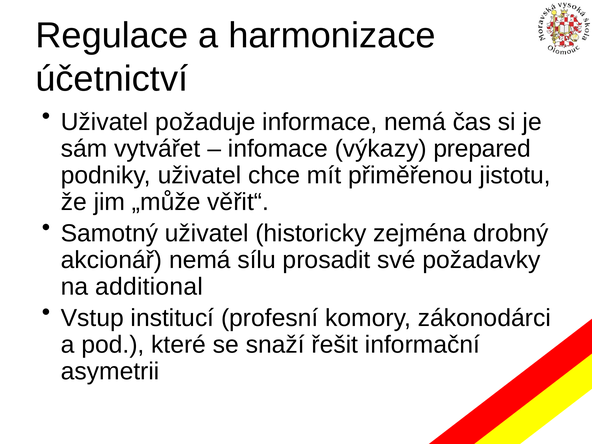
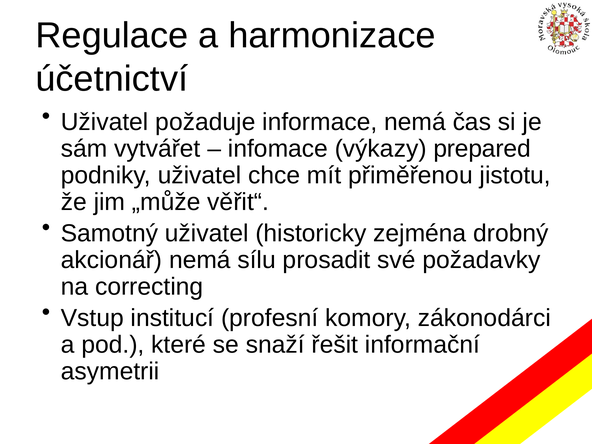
additional: additional -> correcting
